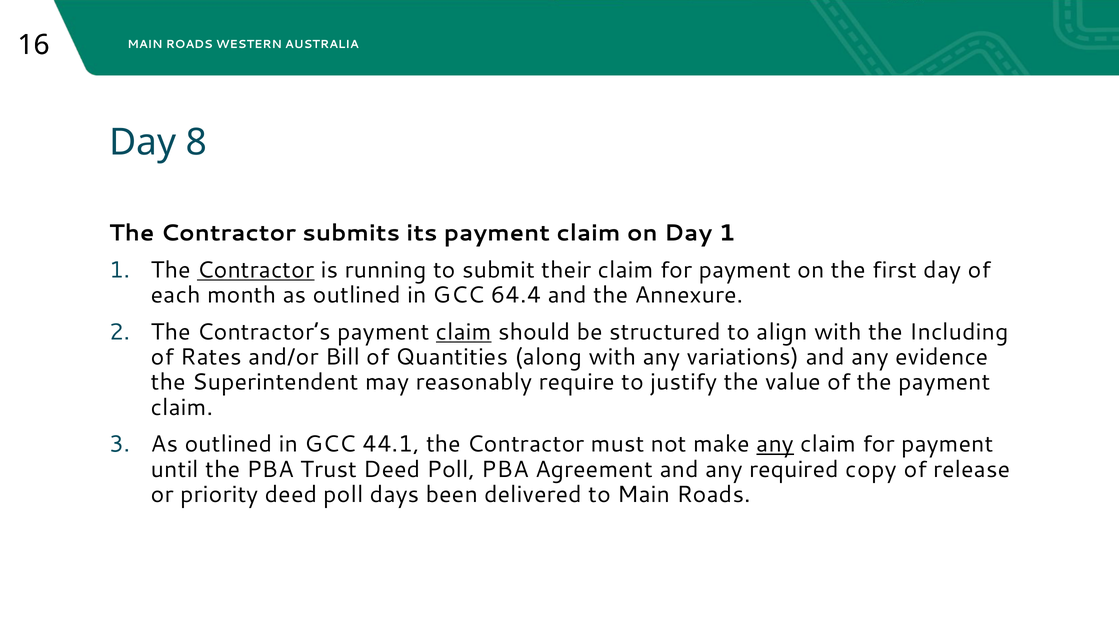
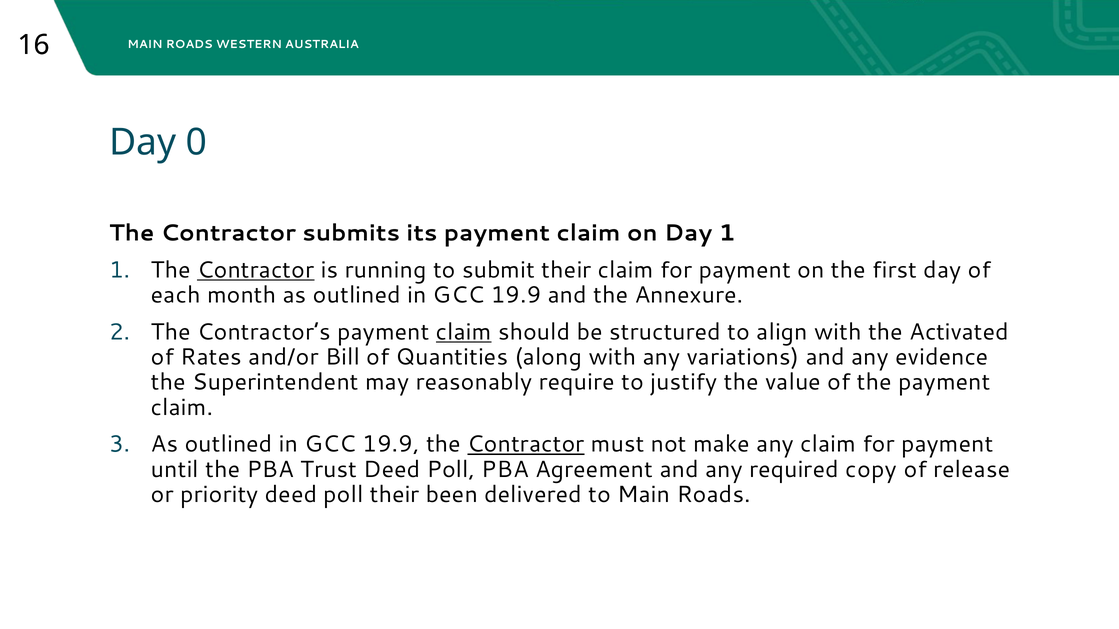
8: 8 -> 0
64.4 at (516, 295): 64.4 -> 19.9
Including: Including -> Activated
44.1 at (391, 445): 44.1 -> 19.9
Contractor at (526, 445) underline: none -> present
any at (775, 445) underline: present -> none
poll days: days -> their
